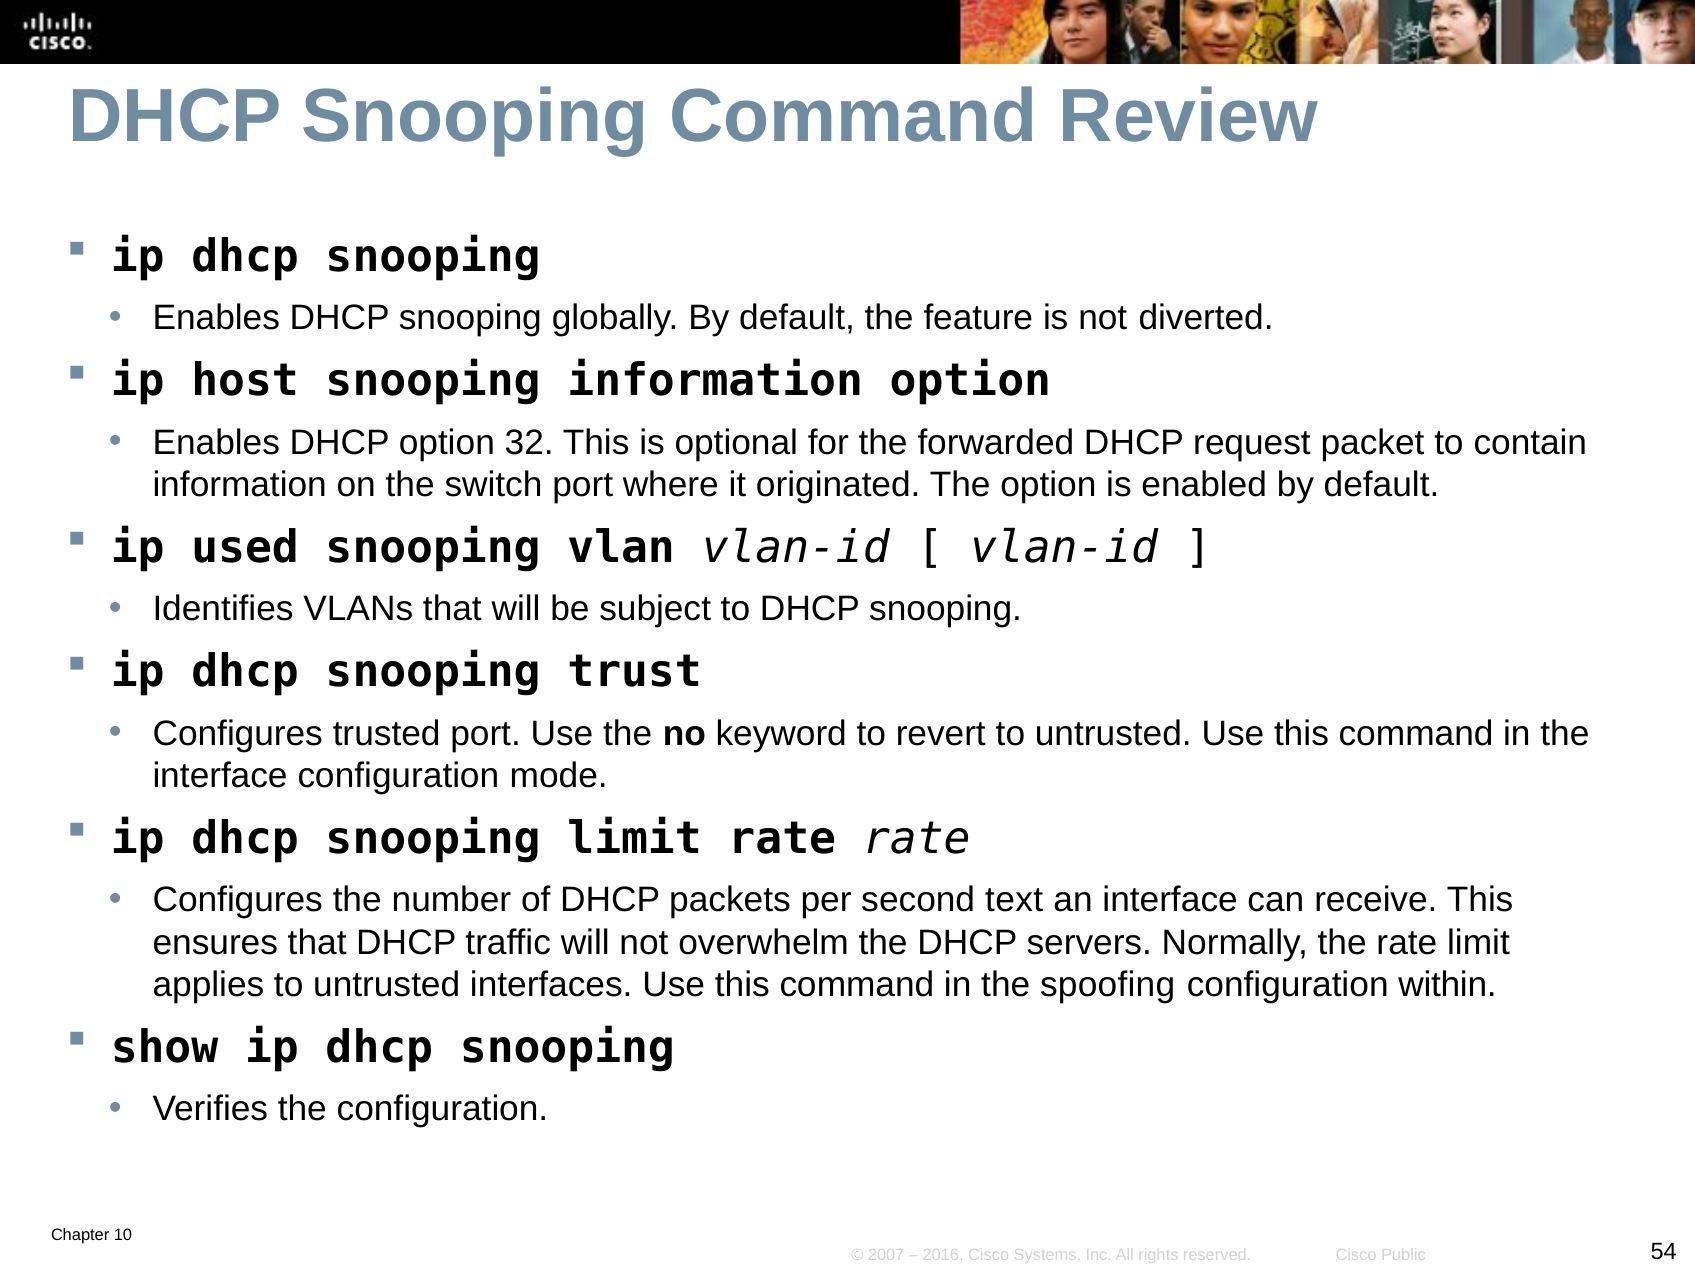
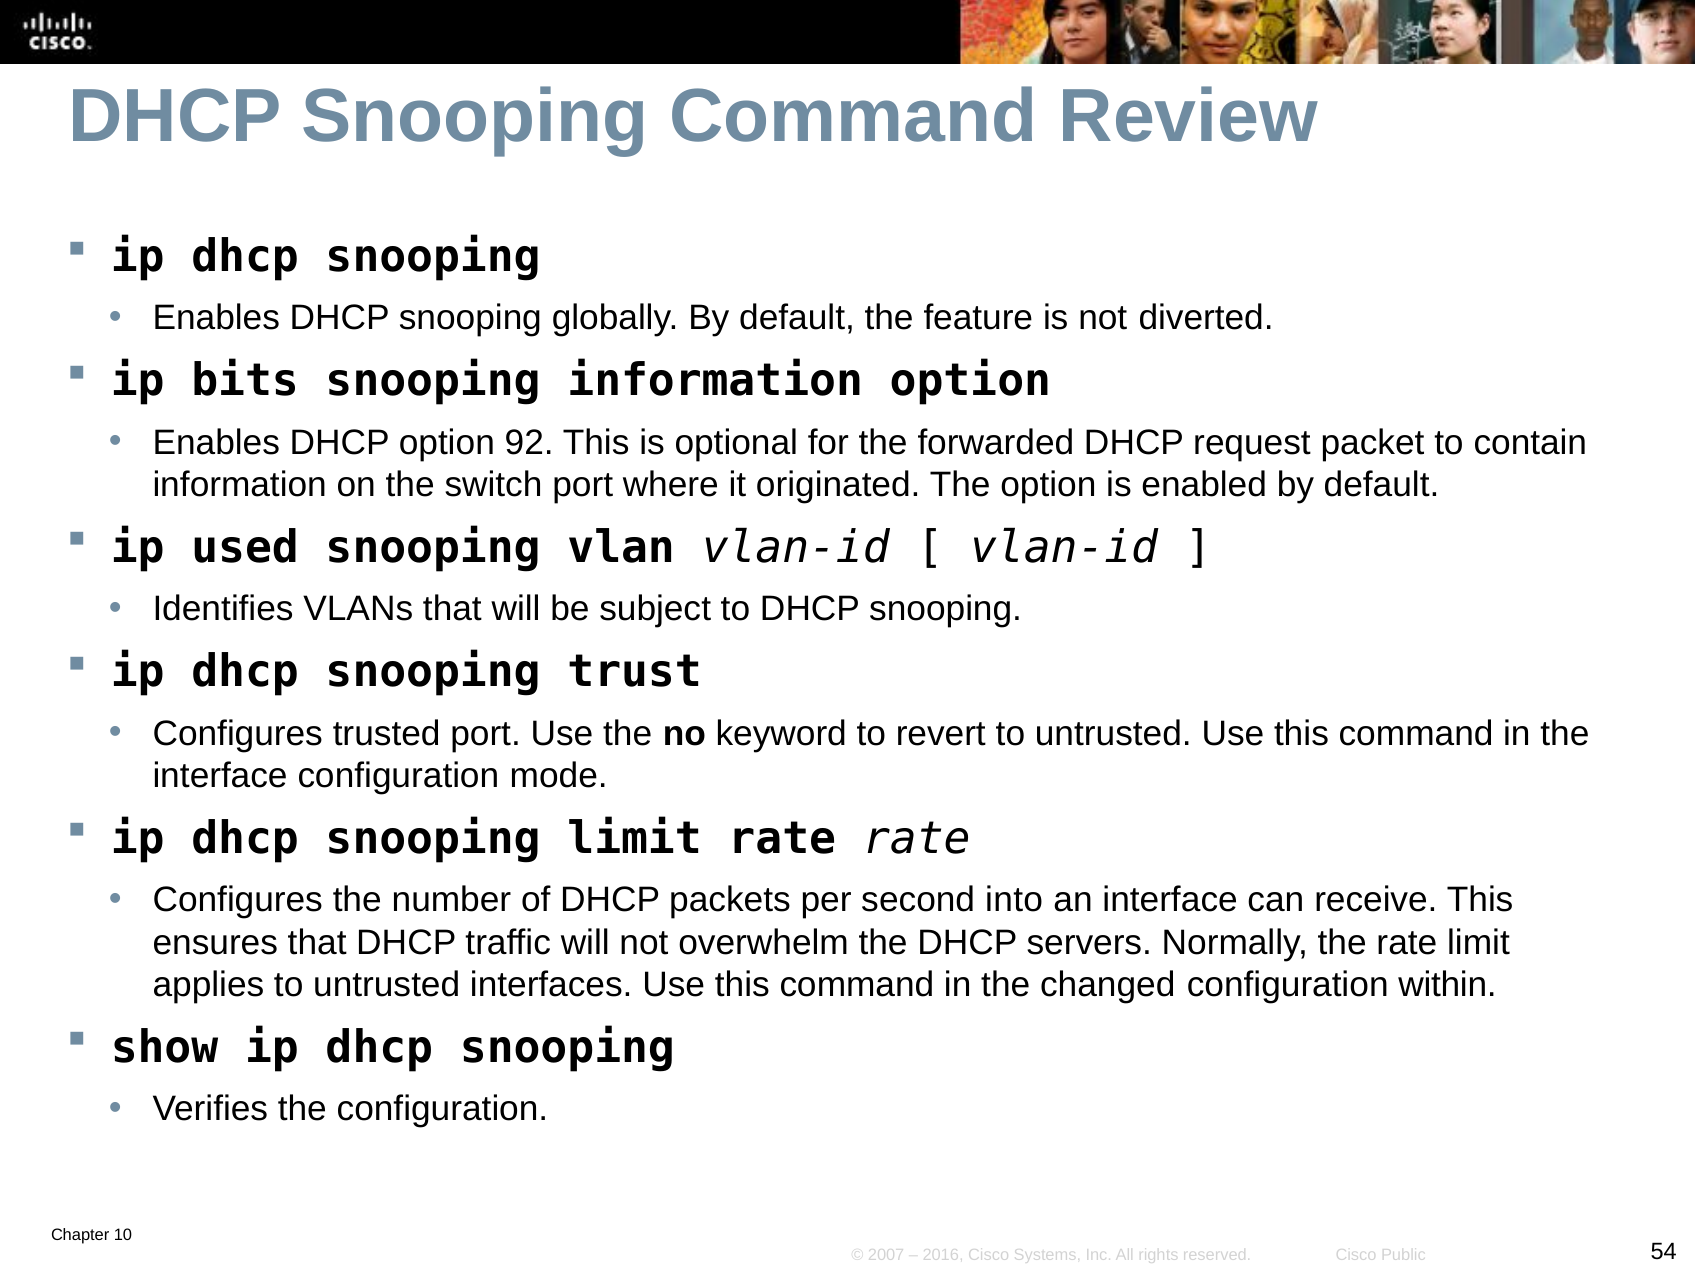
host: host -> bits
32: 32 -> 92
text: text -> into
spoofing: spoofing -> changed
